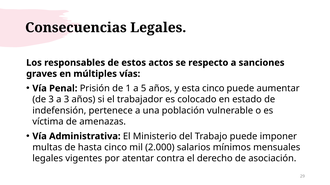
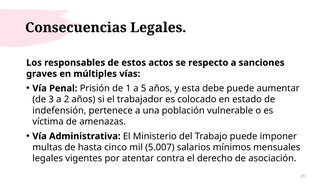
esta cinco: cinco -> debe
a 3: 3 -> 2
2.000: 2.000 -> 5.007
